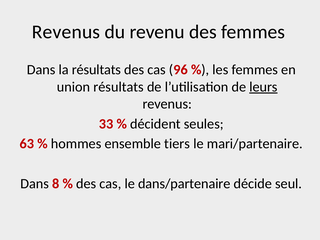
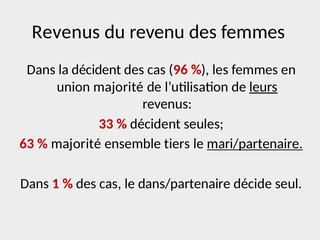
la résultats: résultats -> décident
union résultats: résultats -> majorité
hommes at (76, 144): hommes -> majorité
mari/partenaire underline: none -> present
8: 8 -> 1
